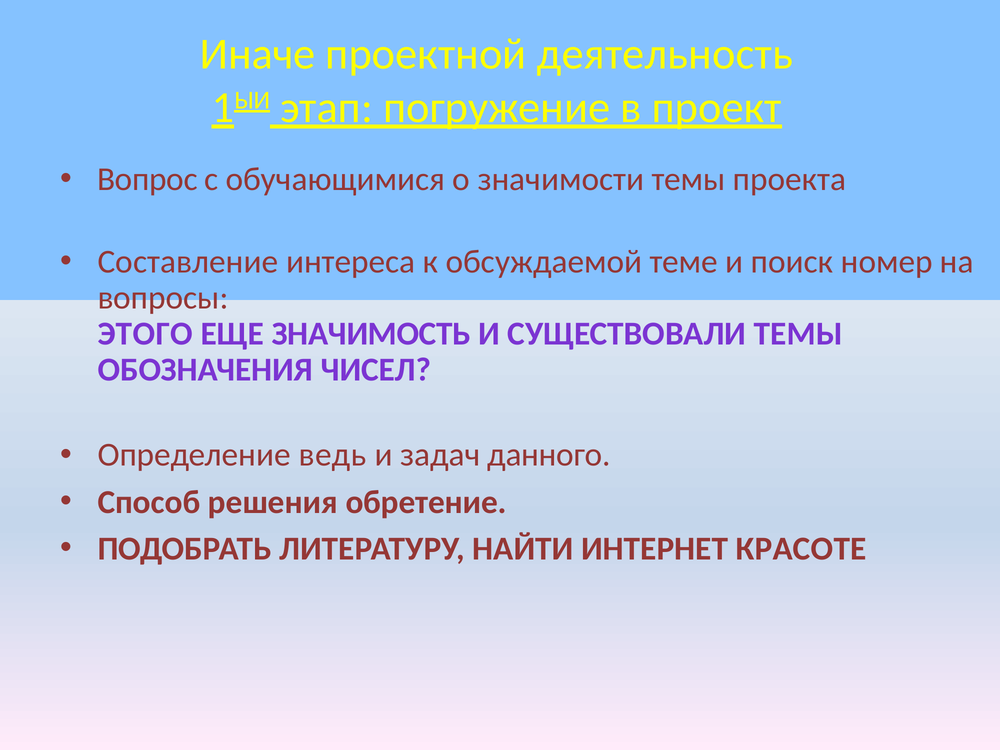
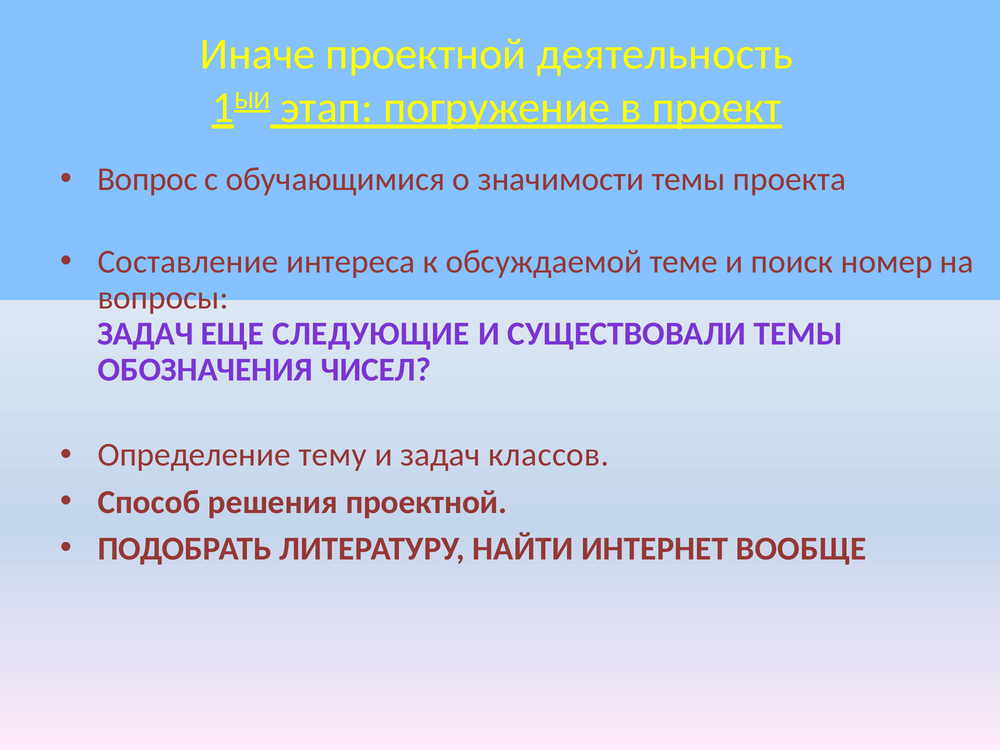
ЭТОГО at (145, 334): ЭТОГО -> ЗАДАЧ
ЗНАЧИМОСТЬ: ЗНАЧИМОСТЬ -> СЛЕДУЮЩИЕ
ведь: ведь -> тему
данного: данного -> классов
решения обретение: обретение -> проектной
КРАСОТЕ: КРАСОТЕ -> ВООБЩЕ
